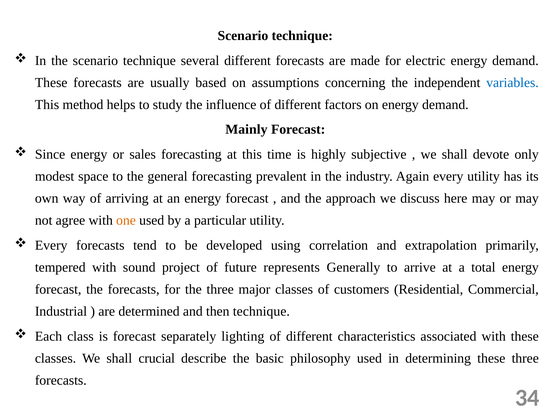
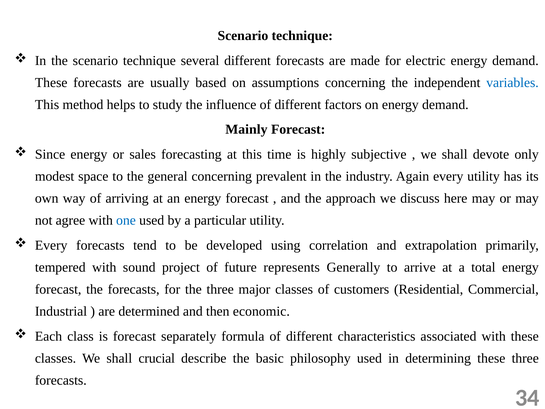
general forecasting: forecasting -> concerning
one colour: orange -> blue
then technique: technique -> economic
lighting: lighting -> formula
